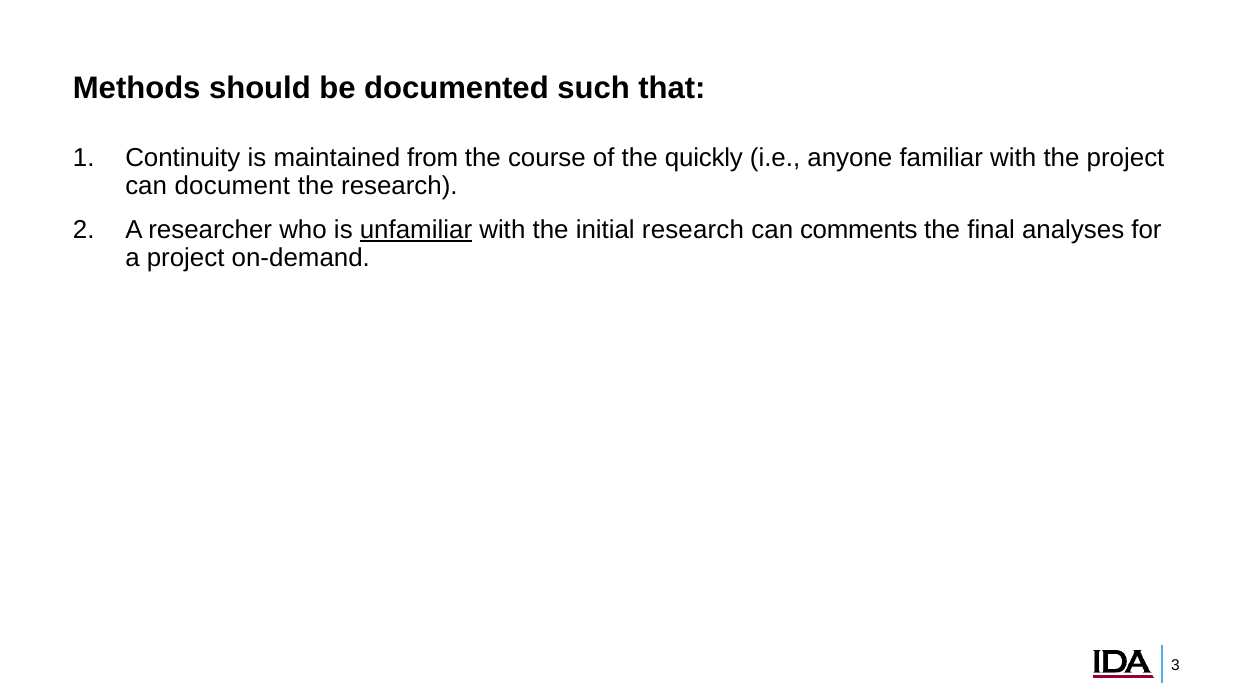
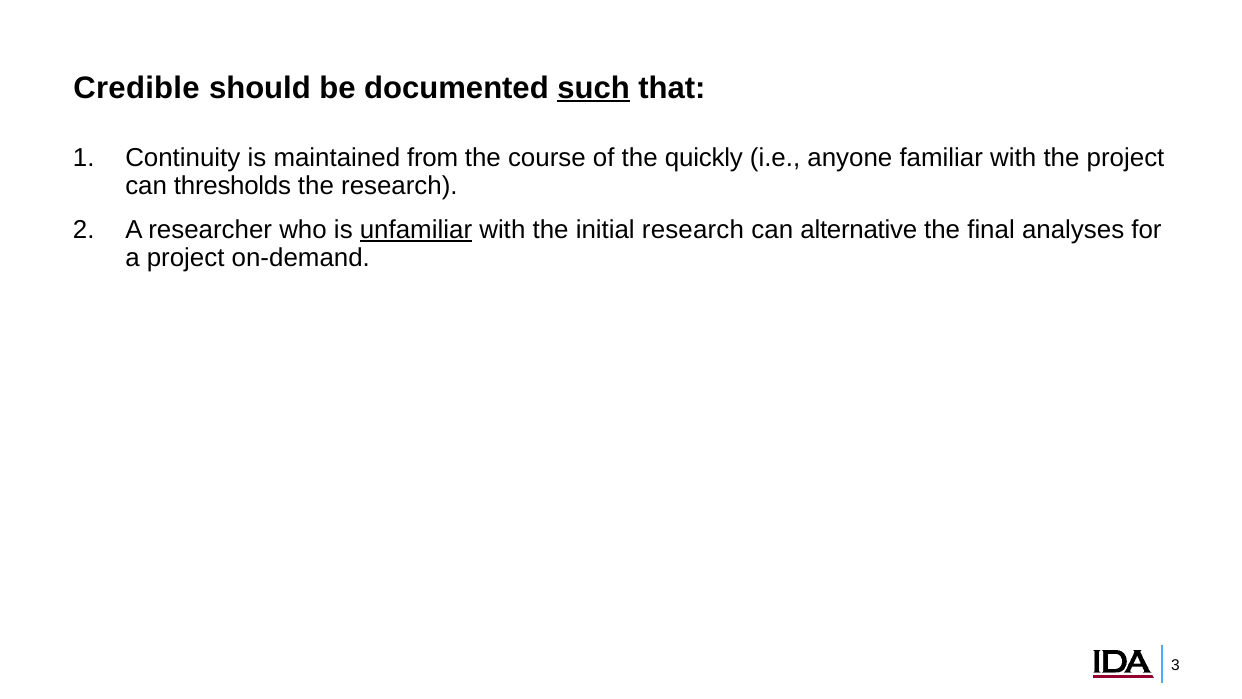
Methods: Methods -> Credible
such underline: none -> present
document: document -> thresholds
comments: comments -> alternative
